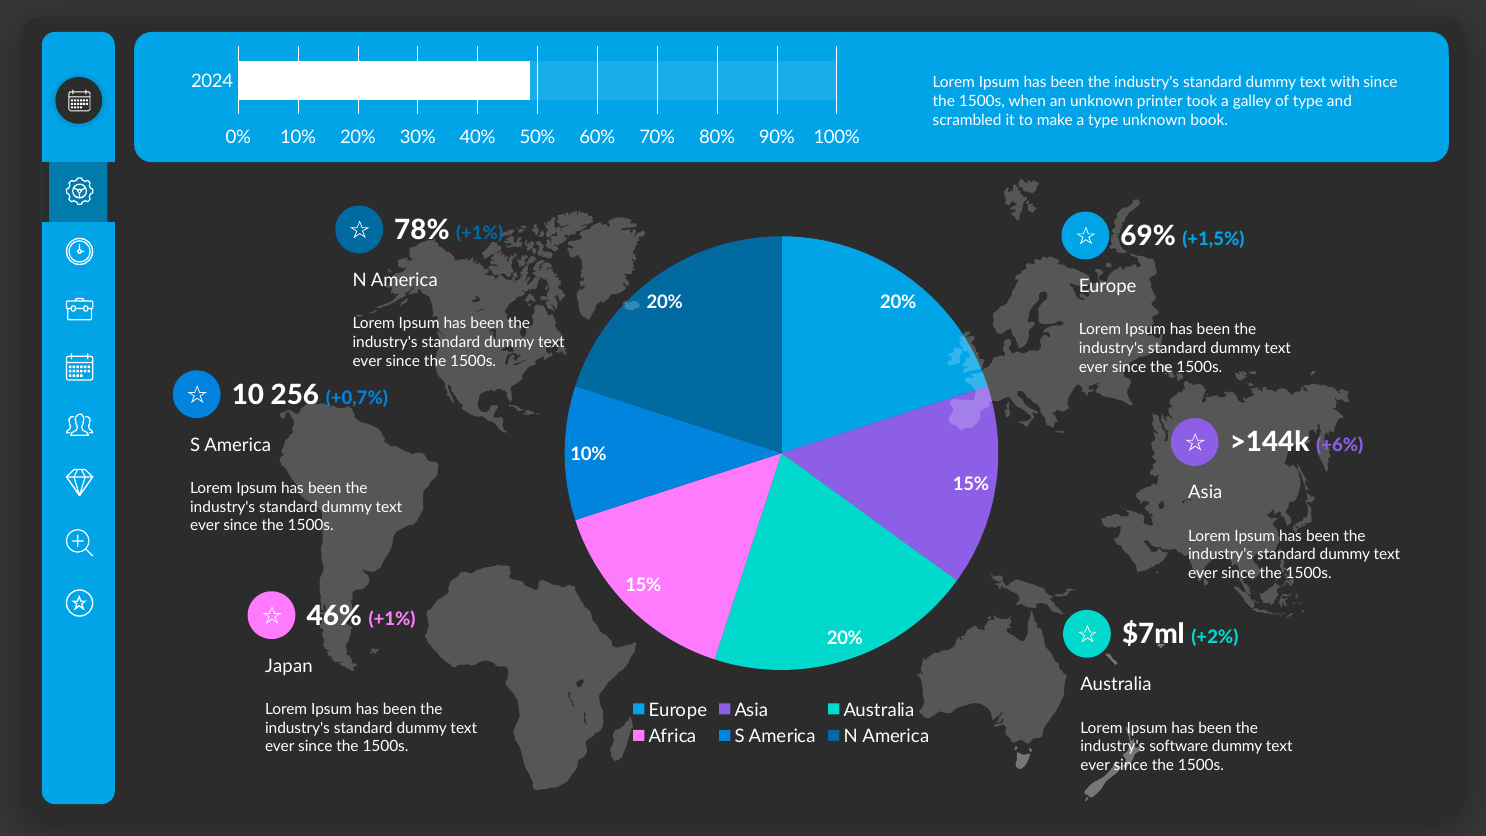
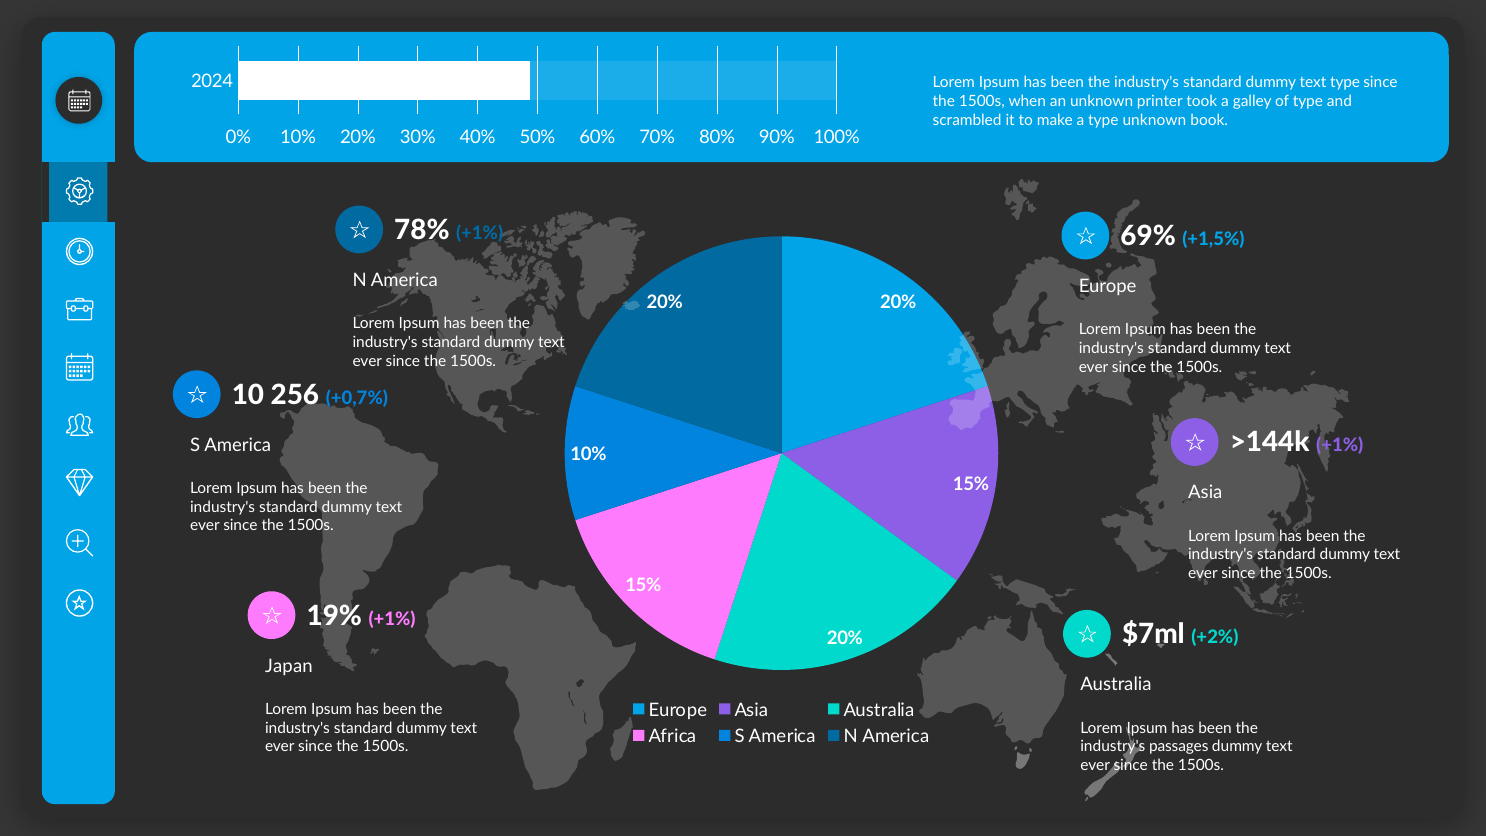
text with: with -> type
>144k +6%: +6% -> +1%
46%: 46% -> 19%
software: software -> passages
